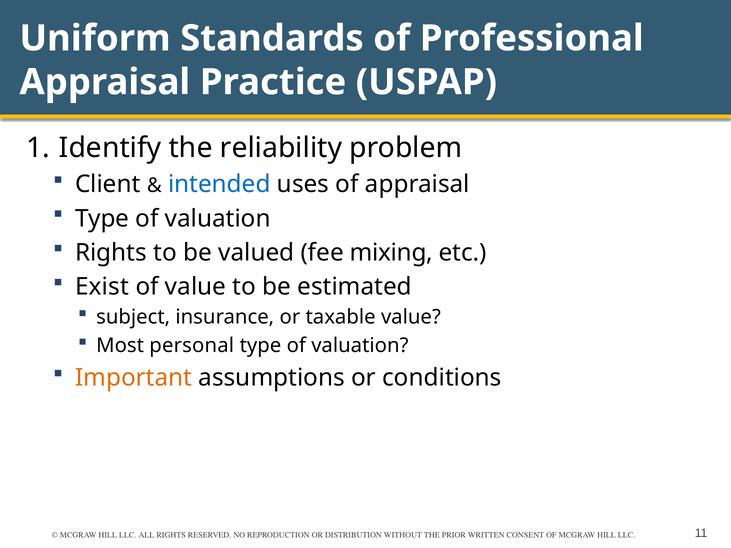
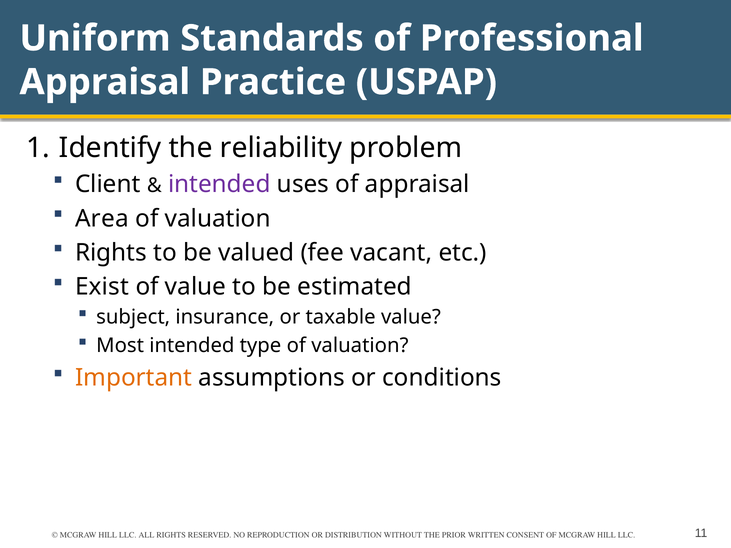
intended at (219, 184) colour: blue -> purple
Type at (102, 219): Type -> Area
mixing: mixing -> vacant
Most personal: personal -> intended
